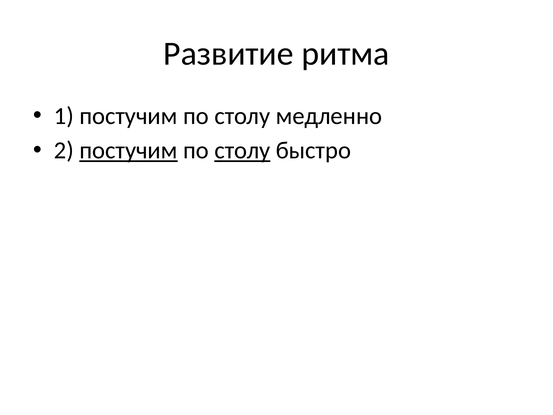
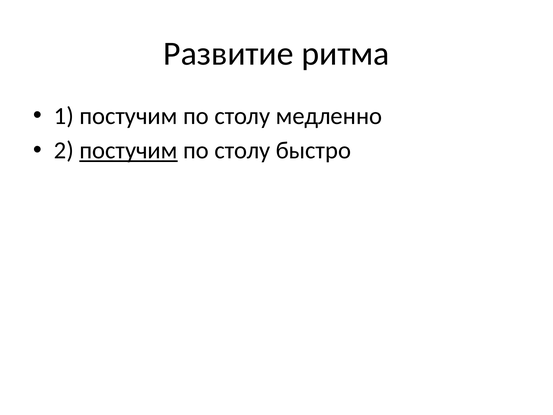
столу at (242, 150) underline: present -> none
